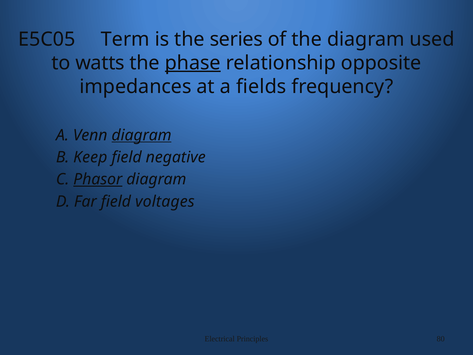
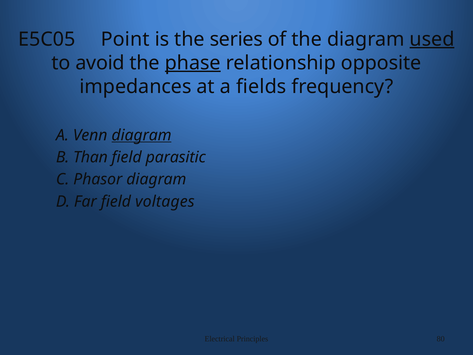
Term: Term -> Point
used underline: none -> present
watts: watts -> avoid
Keep: Keep -> Than
negative: negative -> parasitic
Phasor underline: present -> none
